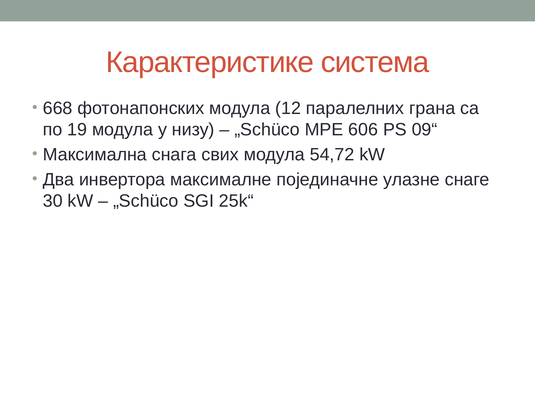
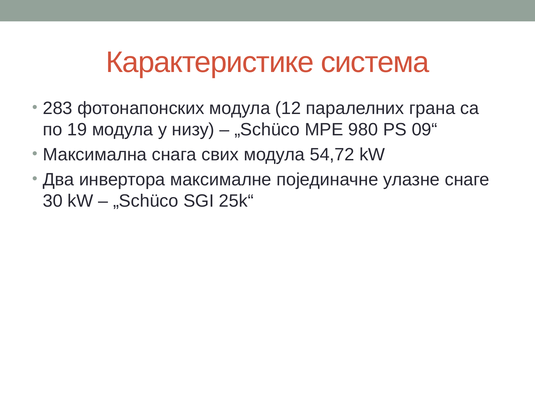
668: 668 -> 283
606: 606 -> 980
